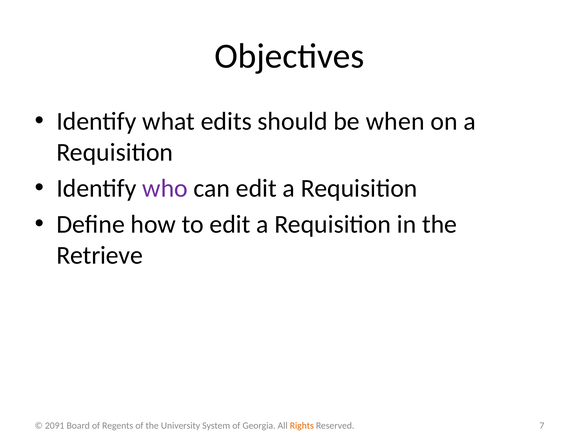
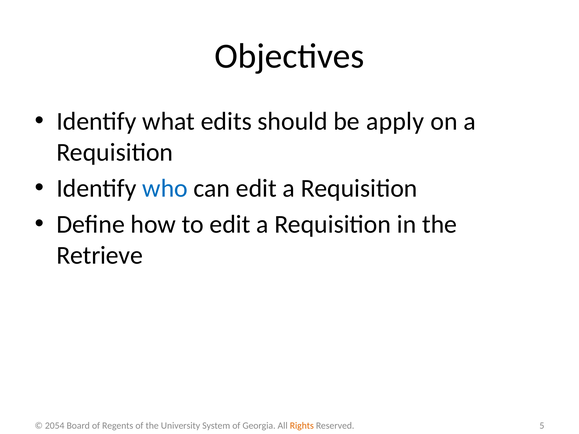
when: when -> apply
who colour: purple -> blue
2091: 2091 -> 2054
7: 7 -> 5
